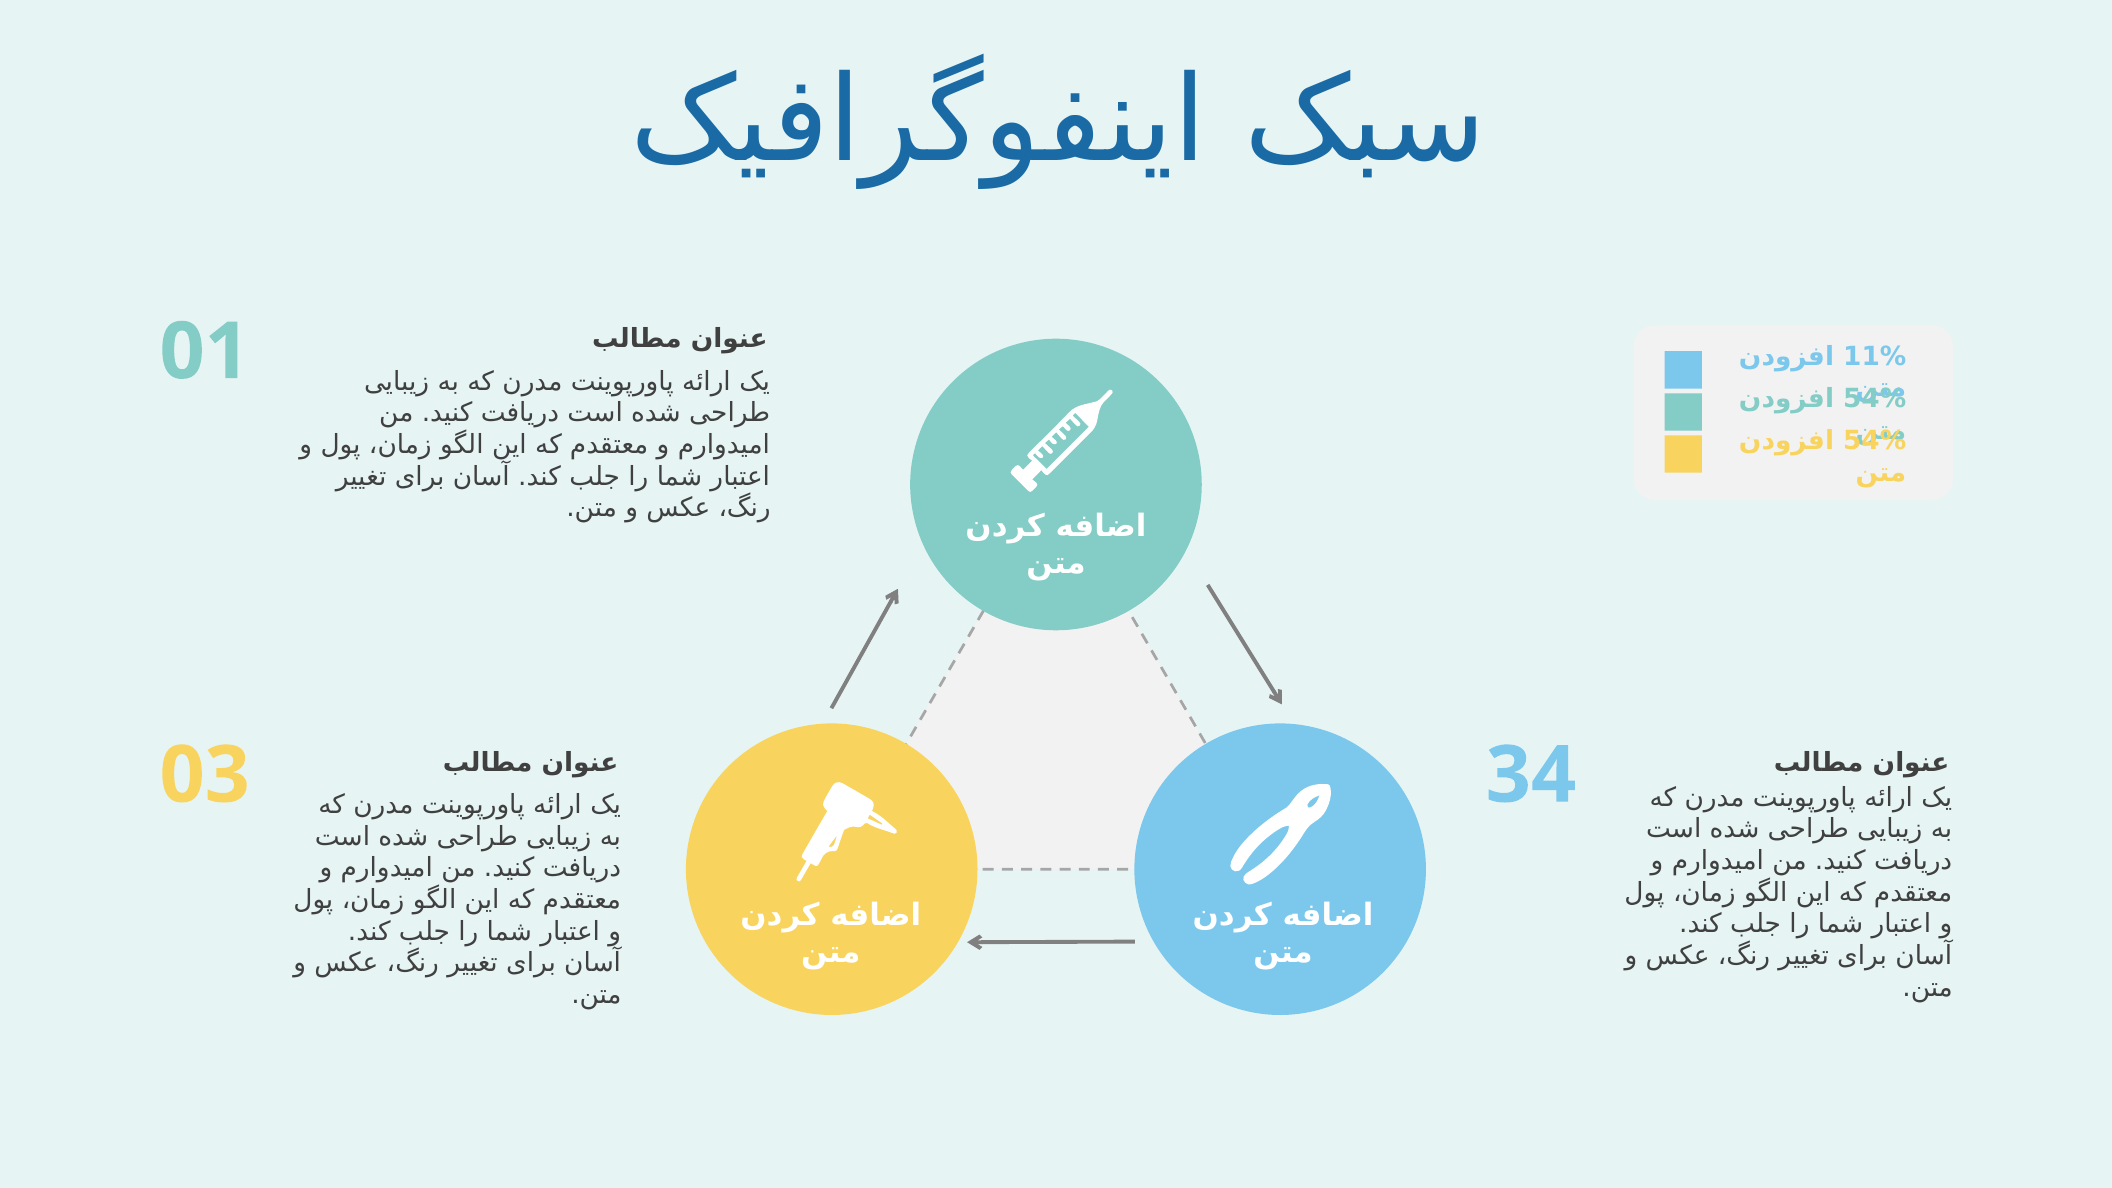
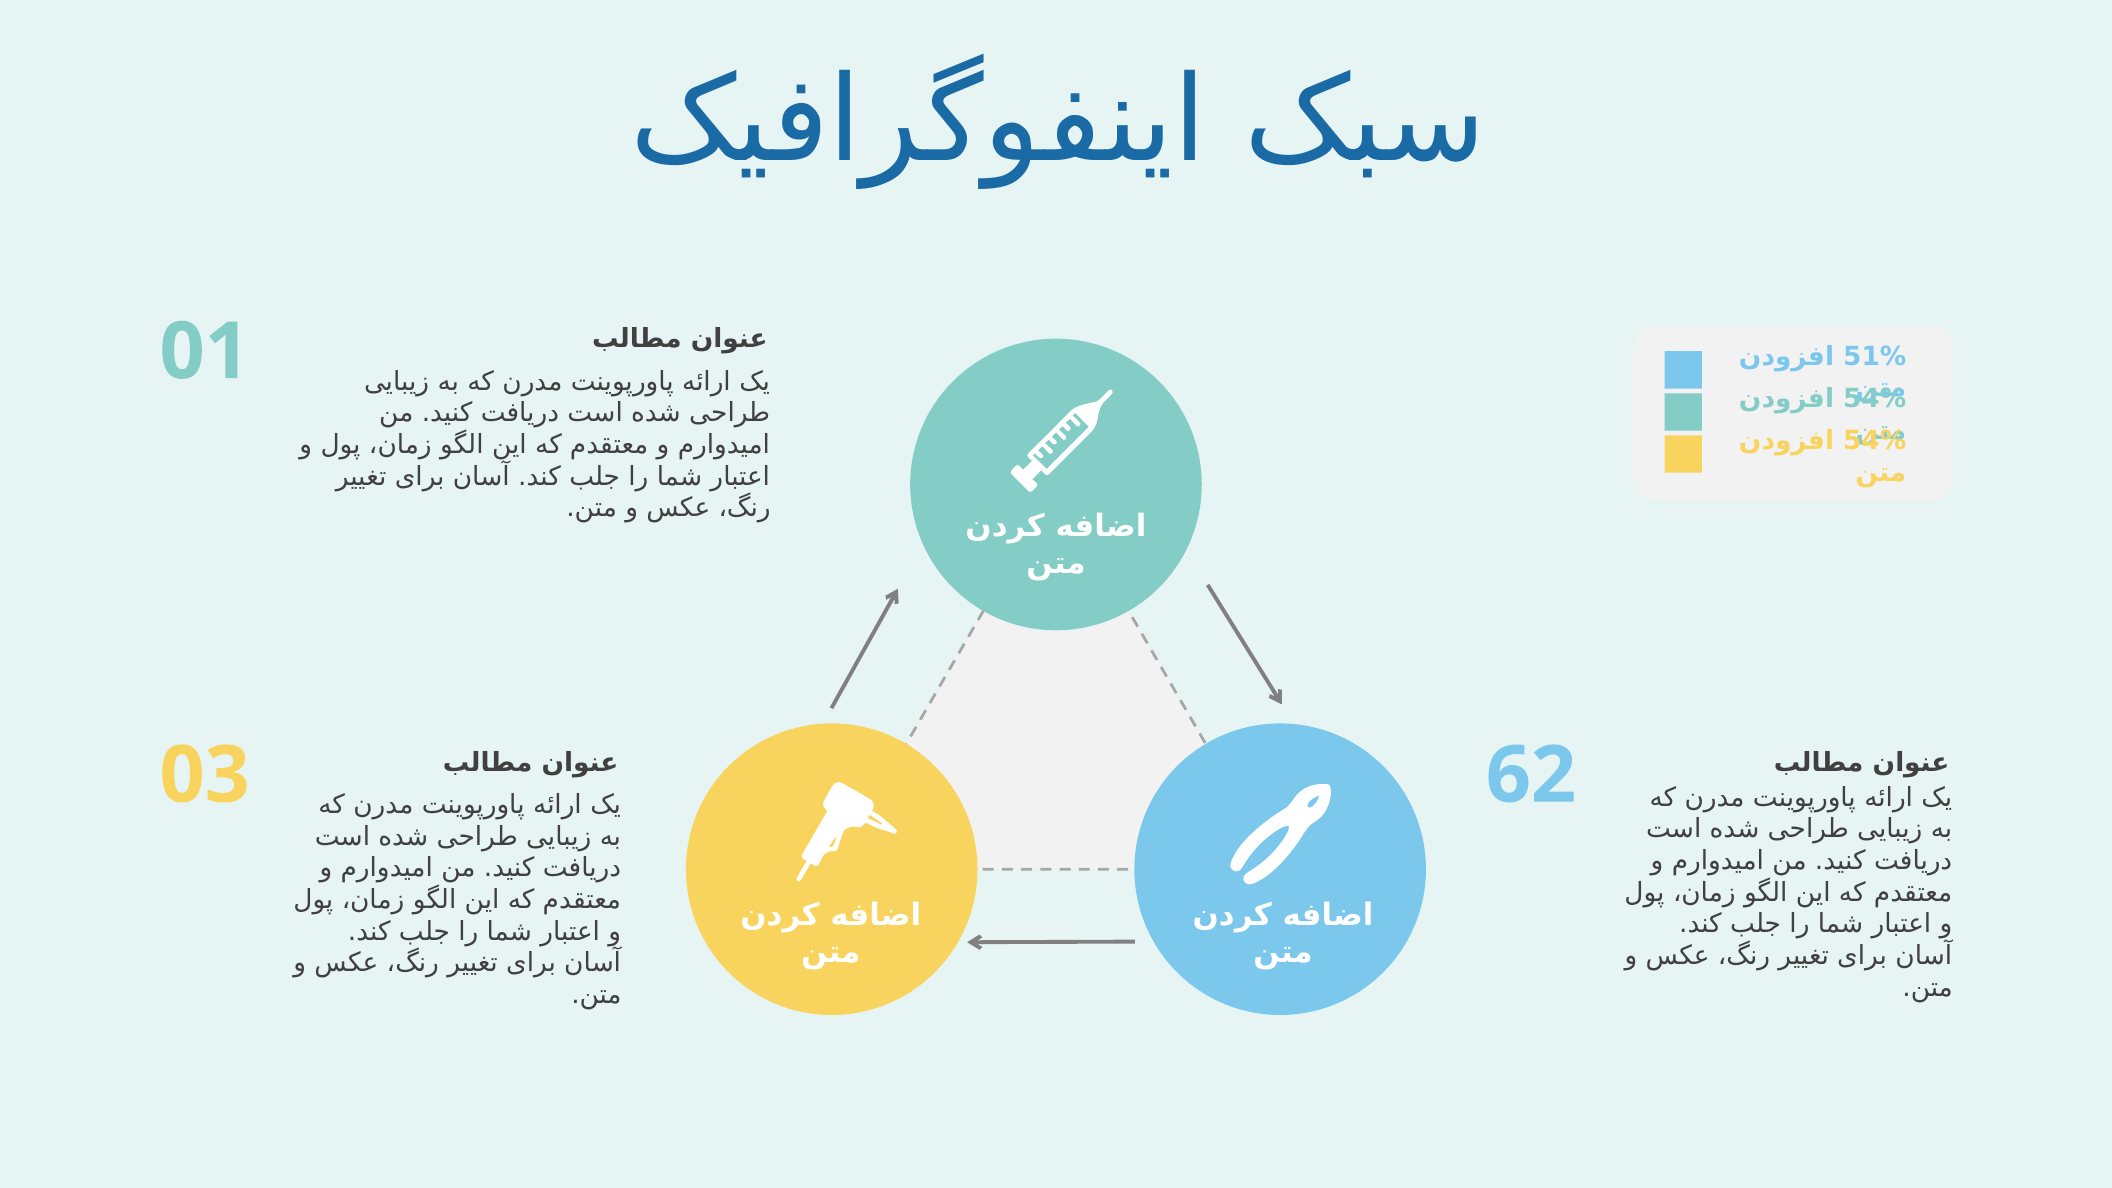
11%: 11% -> 51%
34: 34 -> 62
